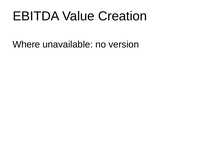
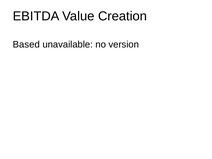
Where: Where -> Based
